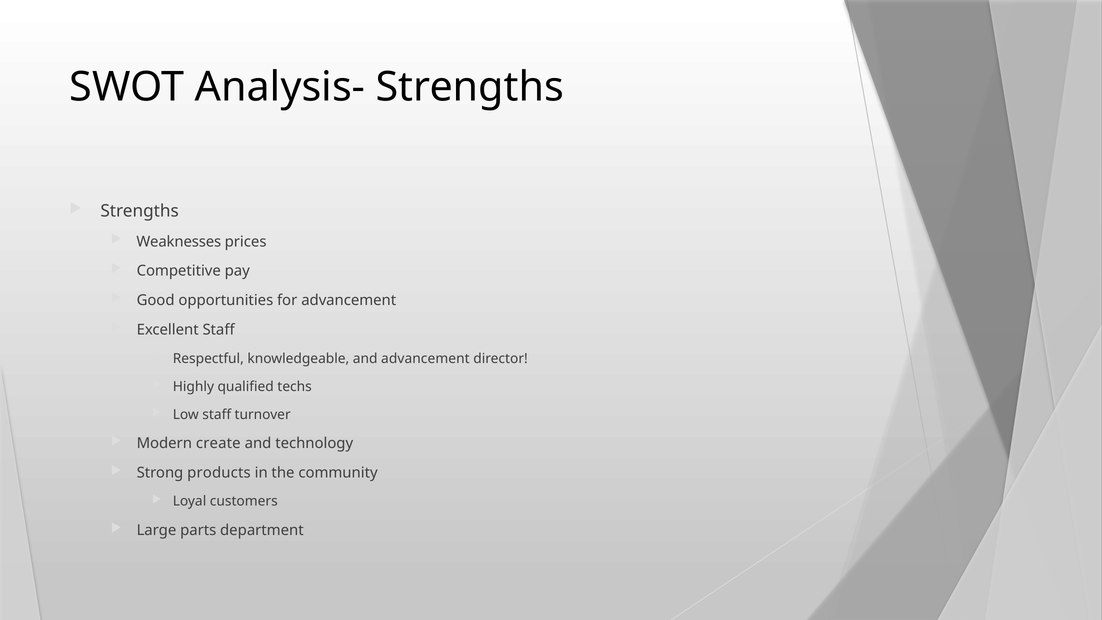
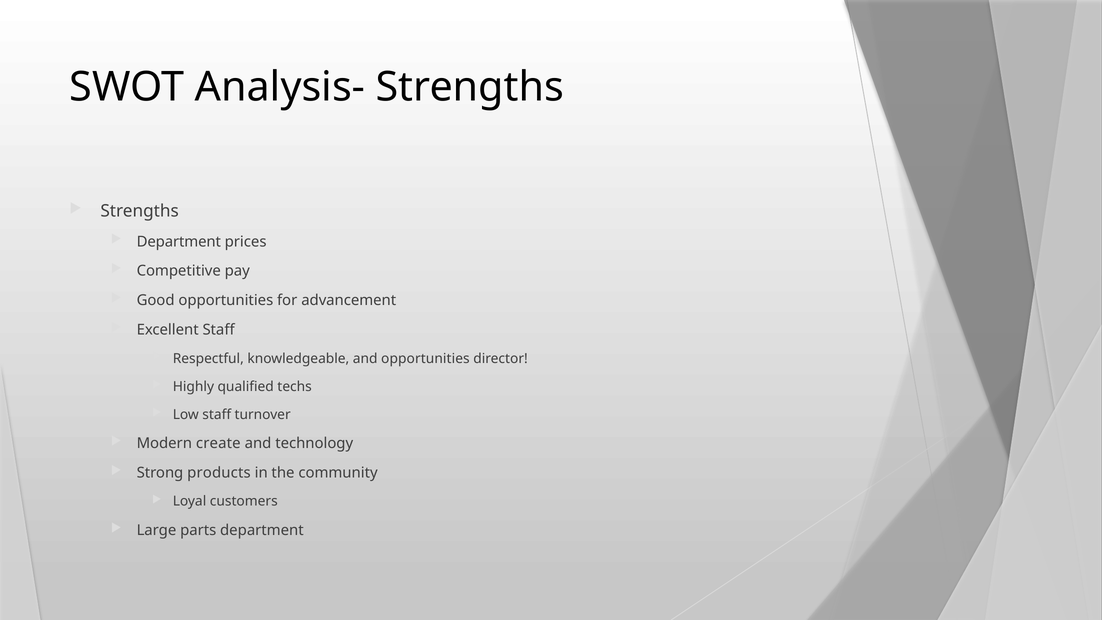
Weaknesses at (179, 242): Weaknesses -> Department
and advancement: advancement -> opportunities
